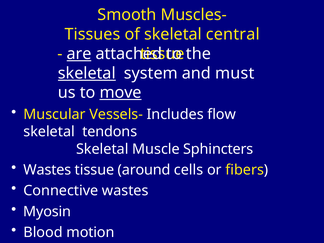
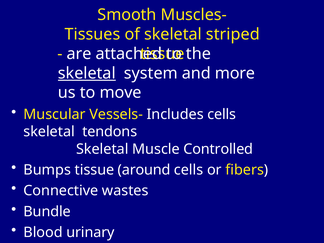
central: central -> striped
are underline: present -> none
must: must -> more
move underline: present -> none
Includes flow: flow -> cells
Sphincters: Sphincters -> Controlled
Wastes at (47, 170): Wastes -> Bumps
Myosin: Myosin -> Bundle
motion: motion -> urinary
